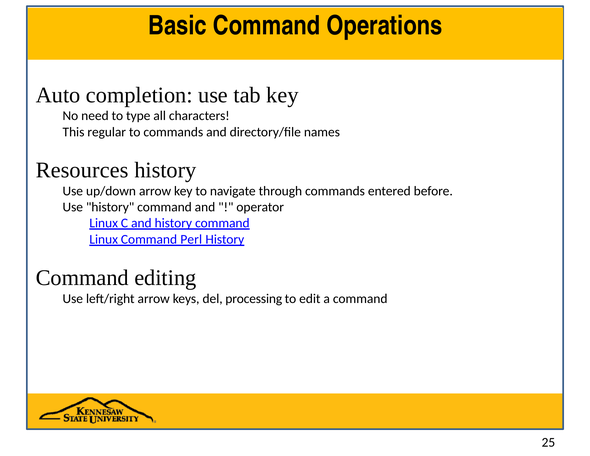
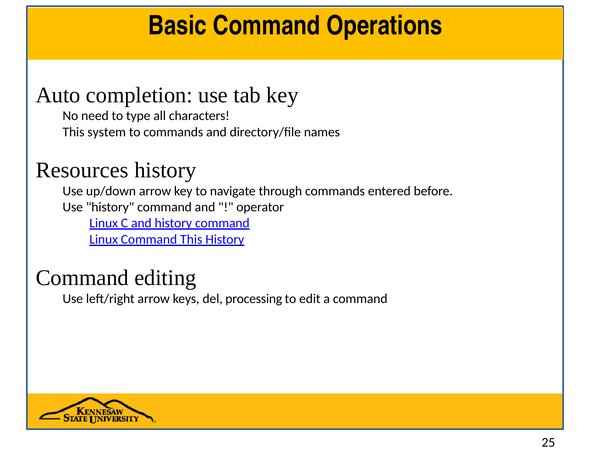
regular: regular -> system
Command Perl: Perl -> This
